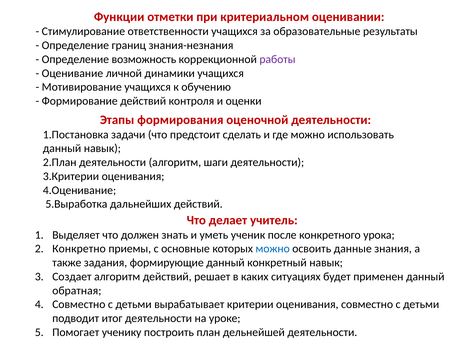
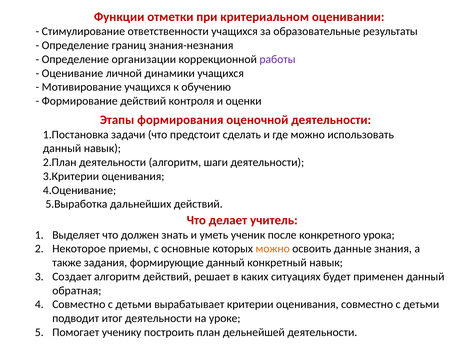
возможность: возможность -> организации
Конкретно: Конкретно -> Некоторое
можно at (273, 249) colour: blue -> orange
